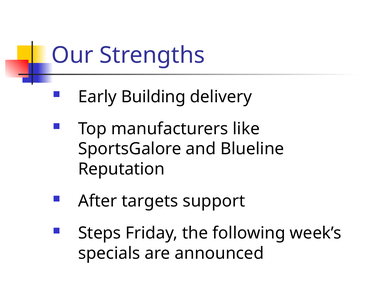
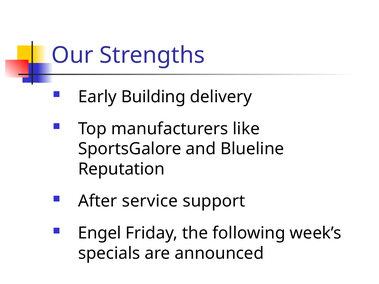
targets: targets -> service
Steps: Steps -> Engel
